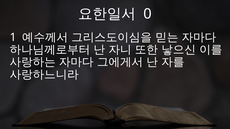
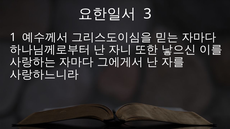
0: 0 -> 3
